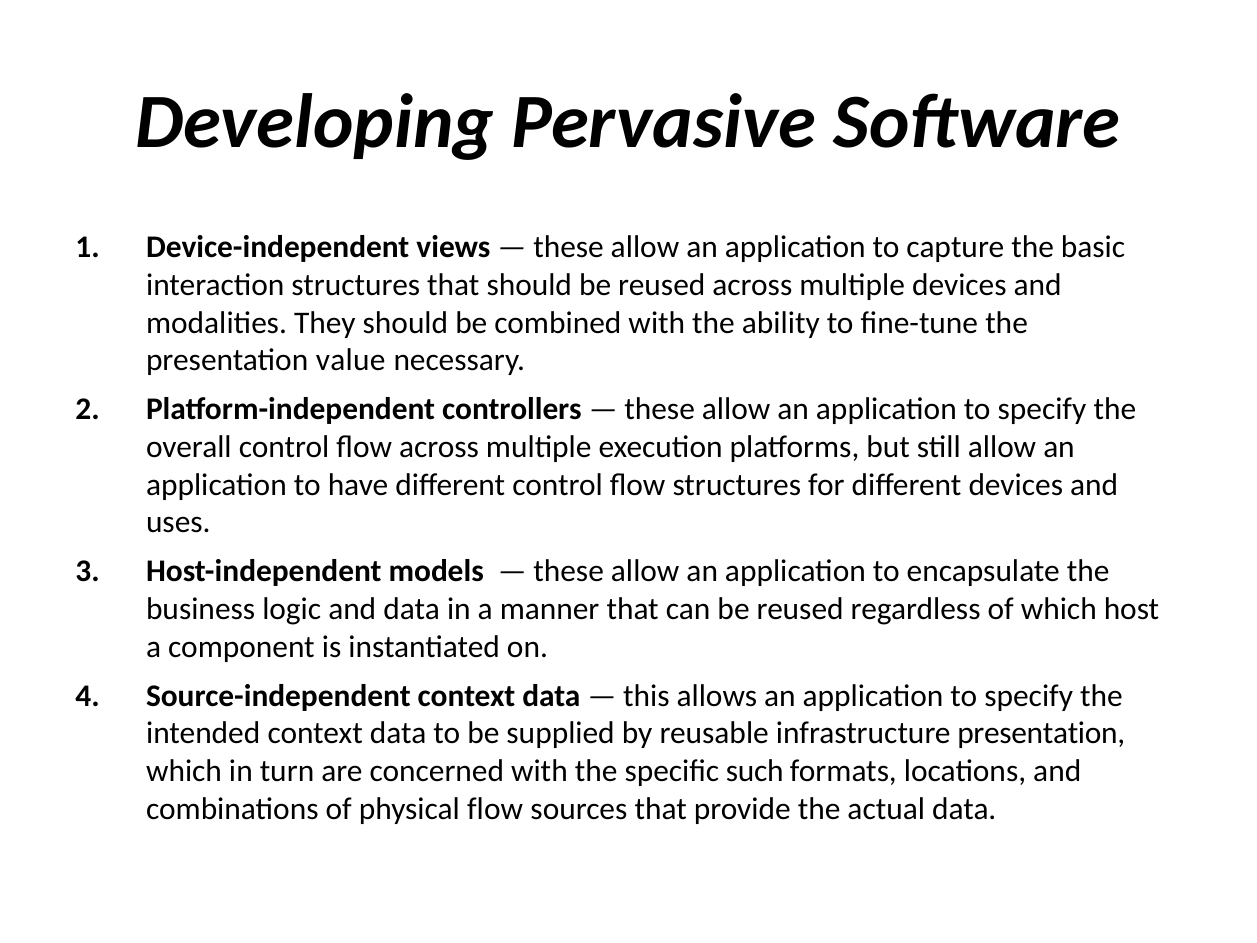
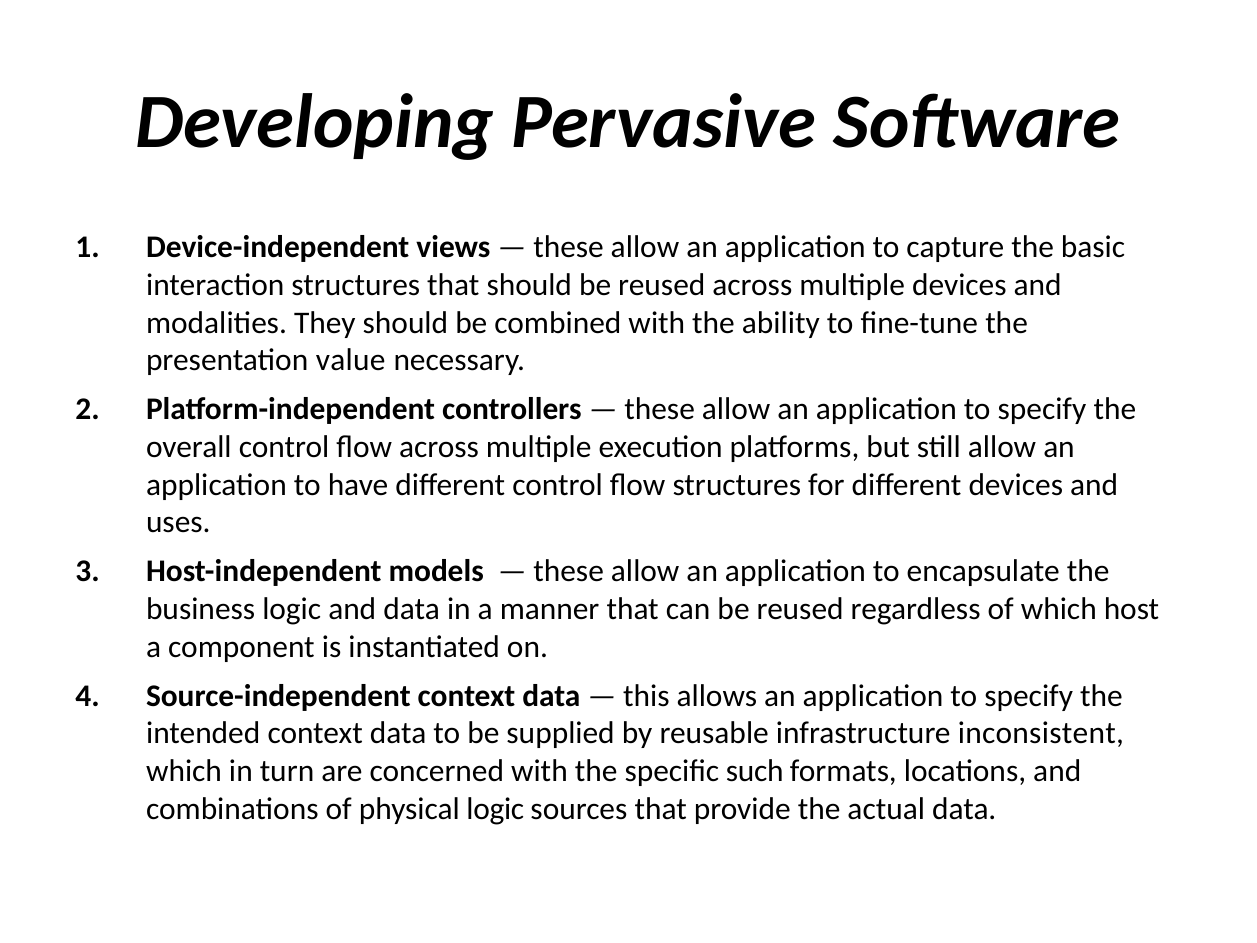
infrastructure presentation: presentation -> inconsistent
physical flow: flow -> logic
